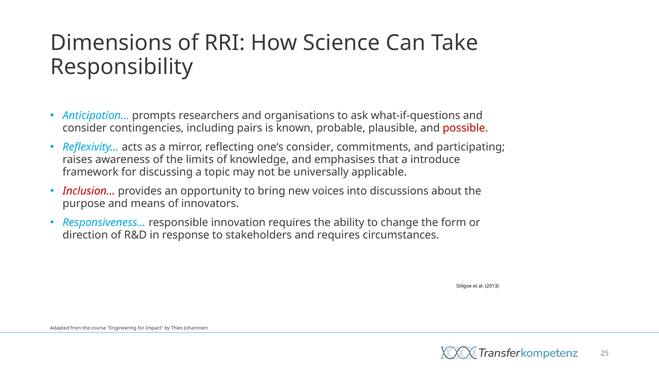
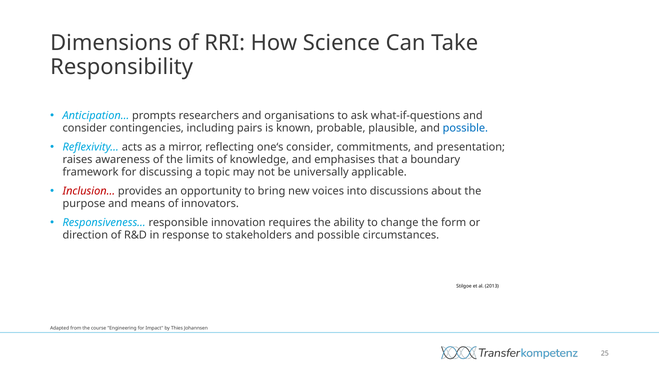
possible at (465, 128) colour: red -> blue
participating: participating -> presentation
introduce: introduce -> boundary
stakeholders and requires: requires -> possible
